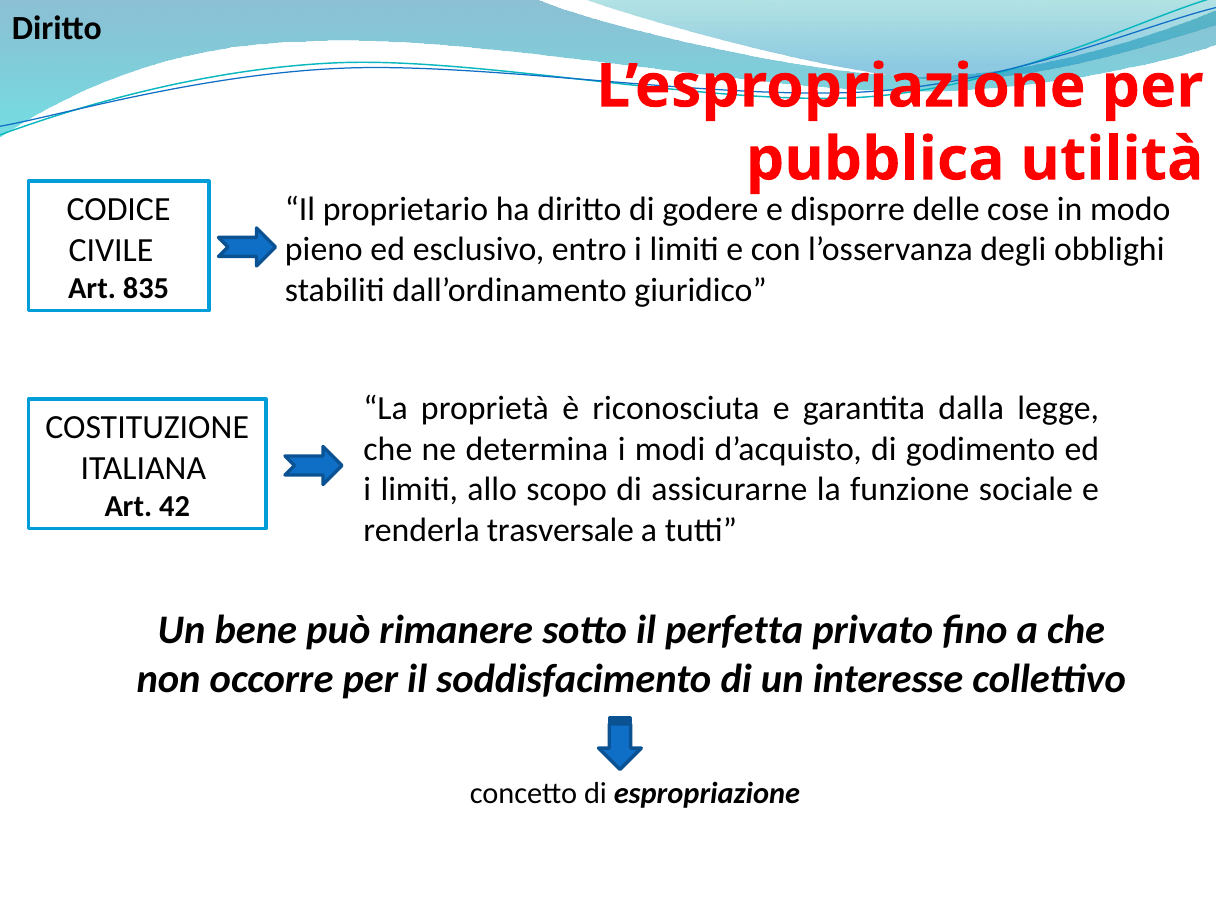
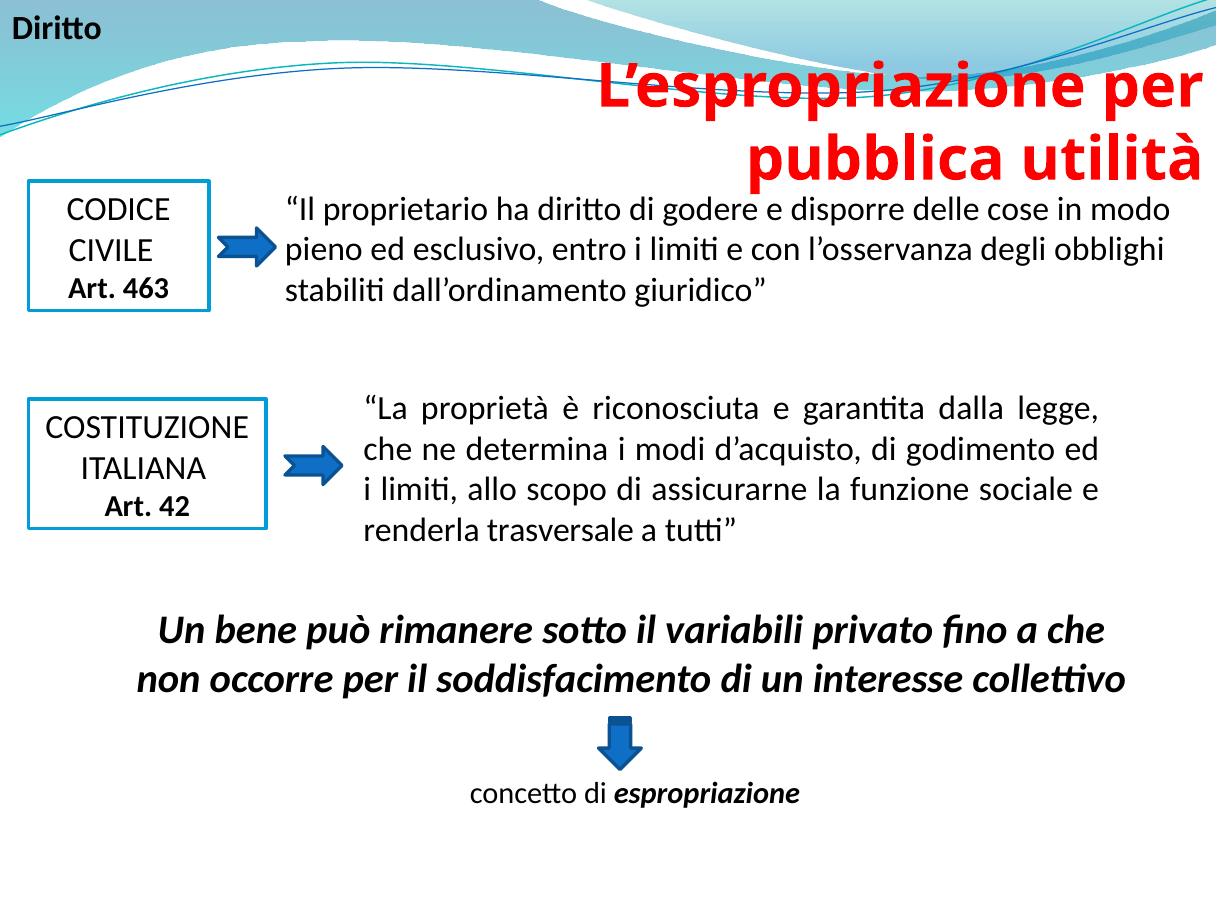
835: 835 -> 463
perfetta: perfetta -> variabili
